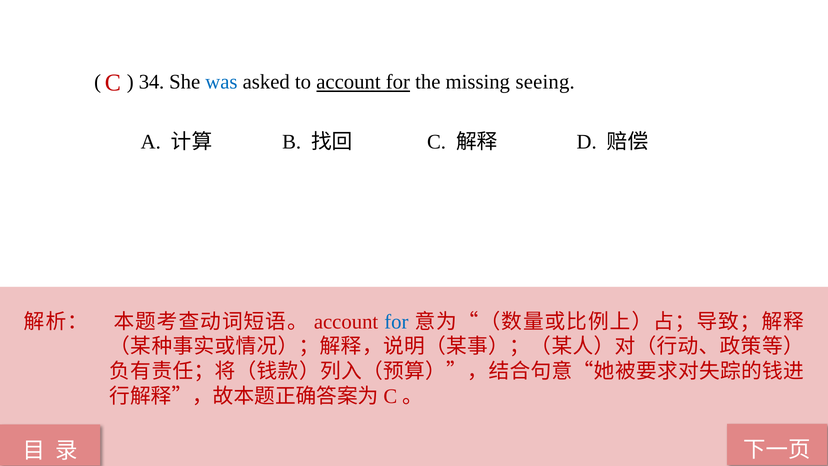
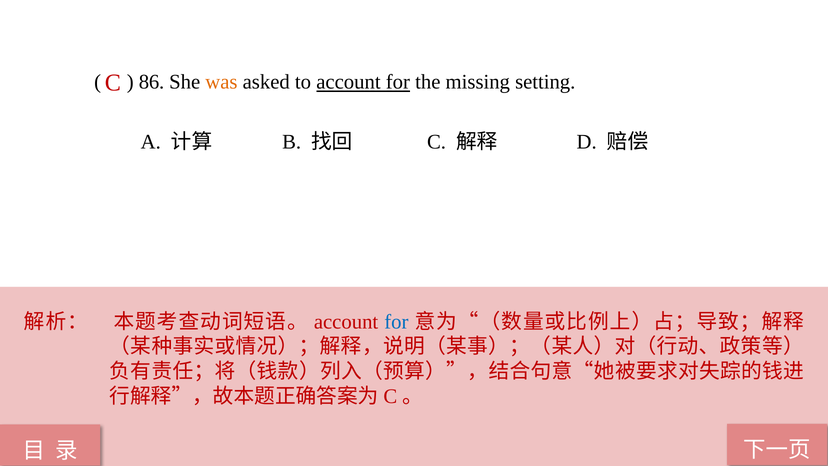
34: 34 -> 86
was colour: blue -> orange
seeing: seeing -> setting
